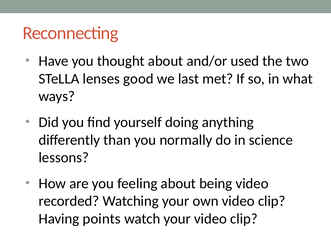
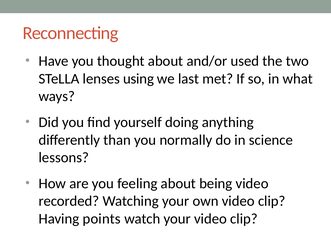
good: good -> using
